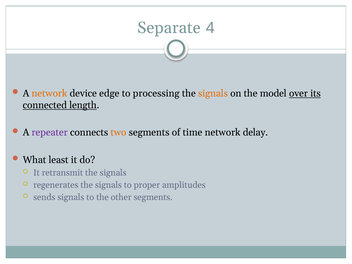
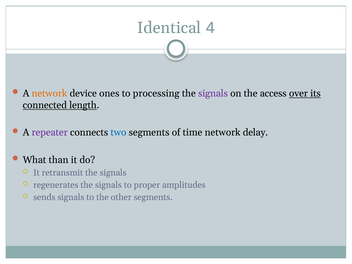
Separate: Separate -> Identical
edge: edge -> ones
signals at (213, 93) colour: orange -> purple
model: model -> access
two colour: orange -> blue
least: least -> than
